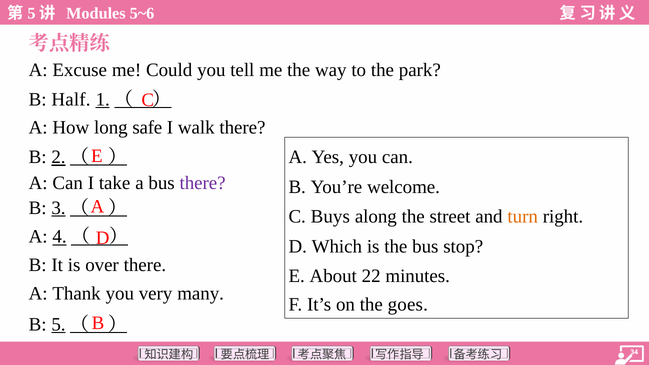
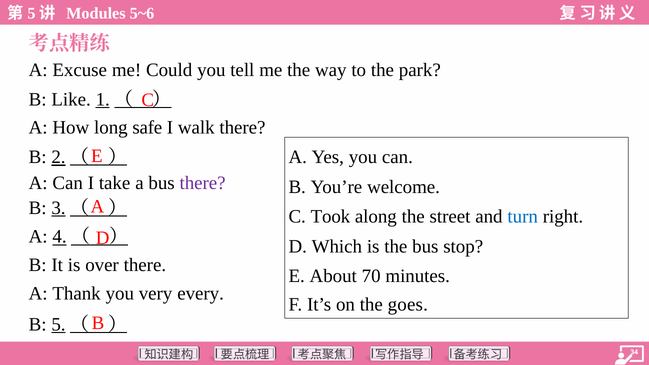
Half: Half -> Like
Buys: Buys -> Took
turn colour: orange -> blue
22: 22 -> 70
many: many -> every
